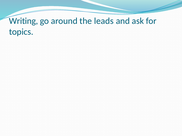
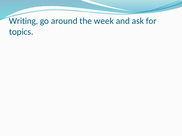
leads: leads -> week
